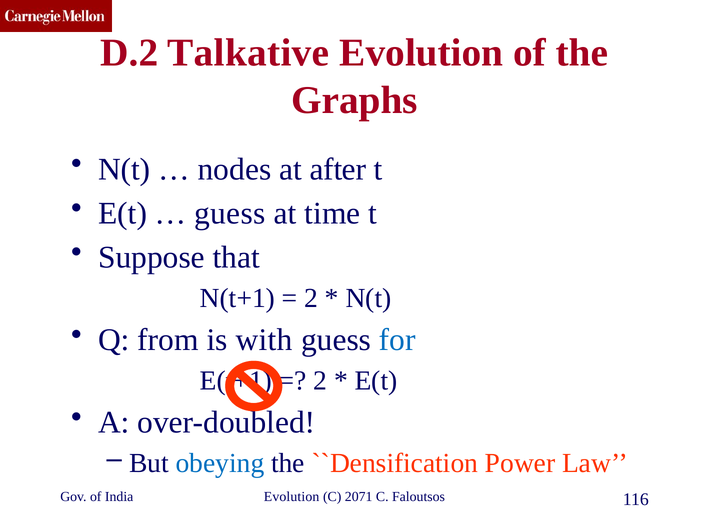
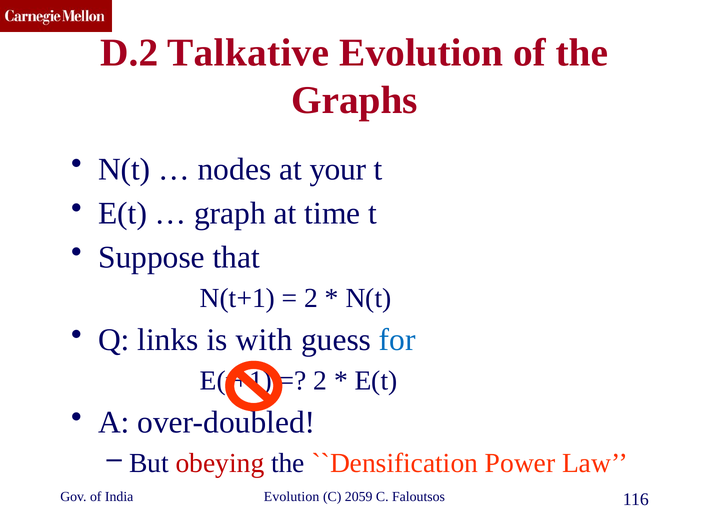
after: after -> your
guess at (230, 214): guess -> graph
from: from -> links
obeying colour: blue -> red
2071: 2071 -> 2059
